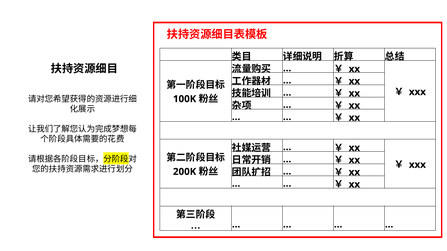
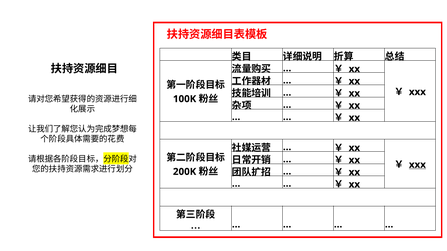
xxx at (417, 165) underline: none -> present
